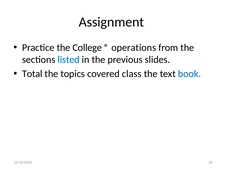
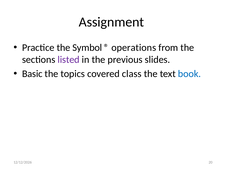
College: College -> Symbol
listed colour: blue -> purple
Total: Total -> Basic
